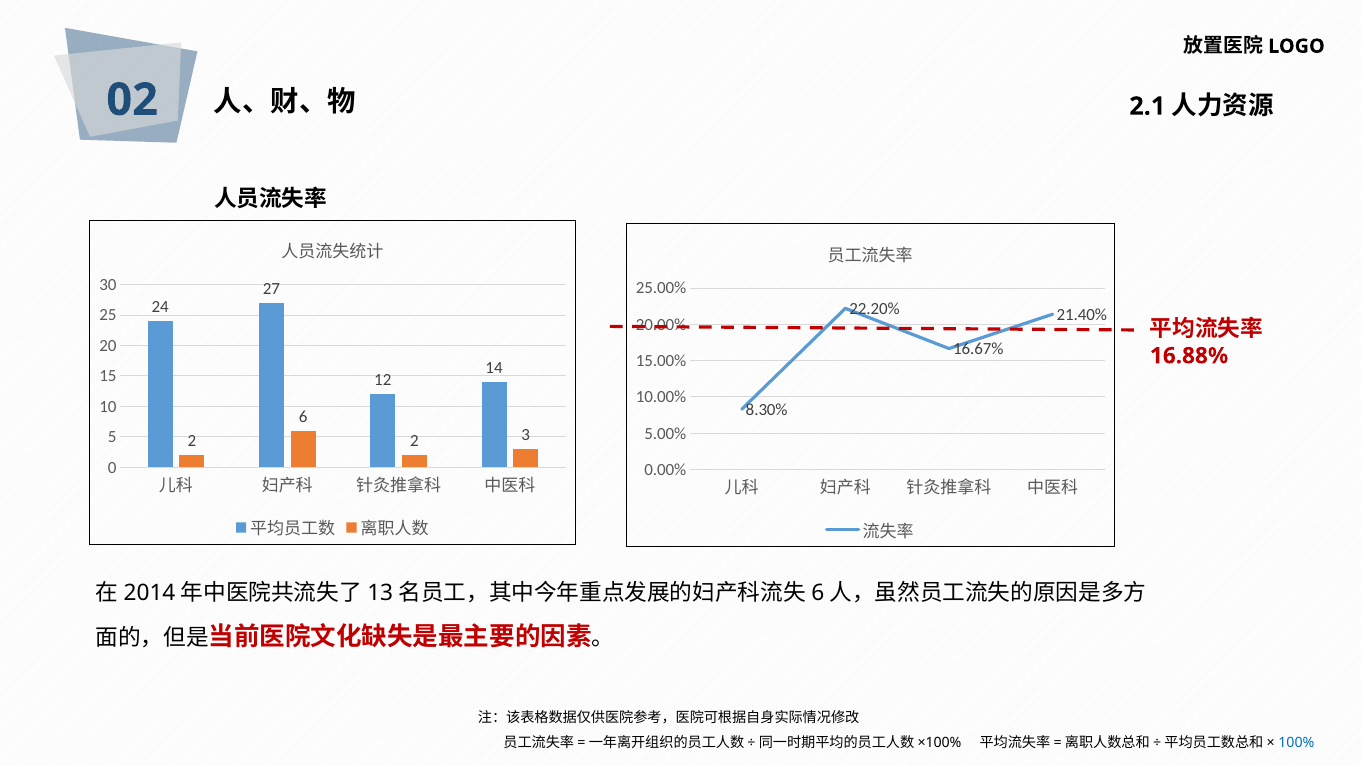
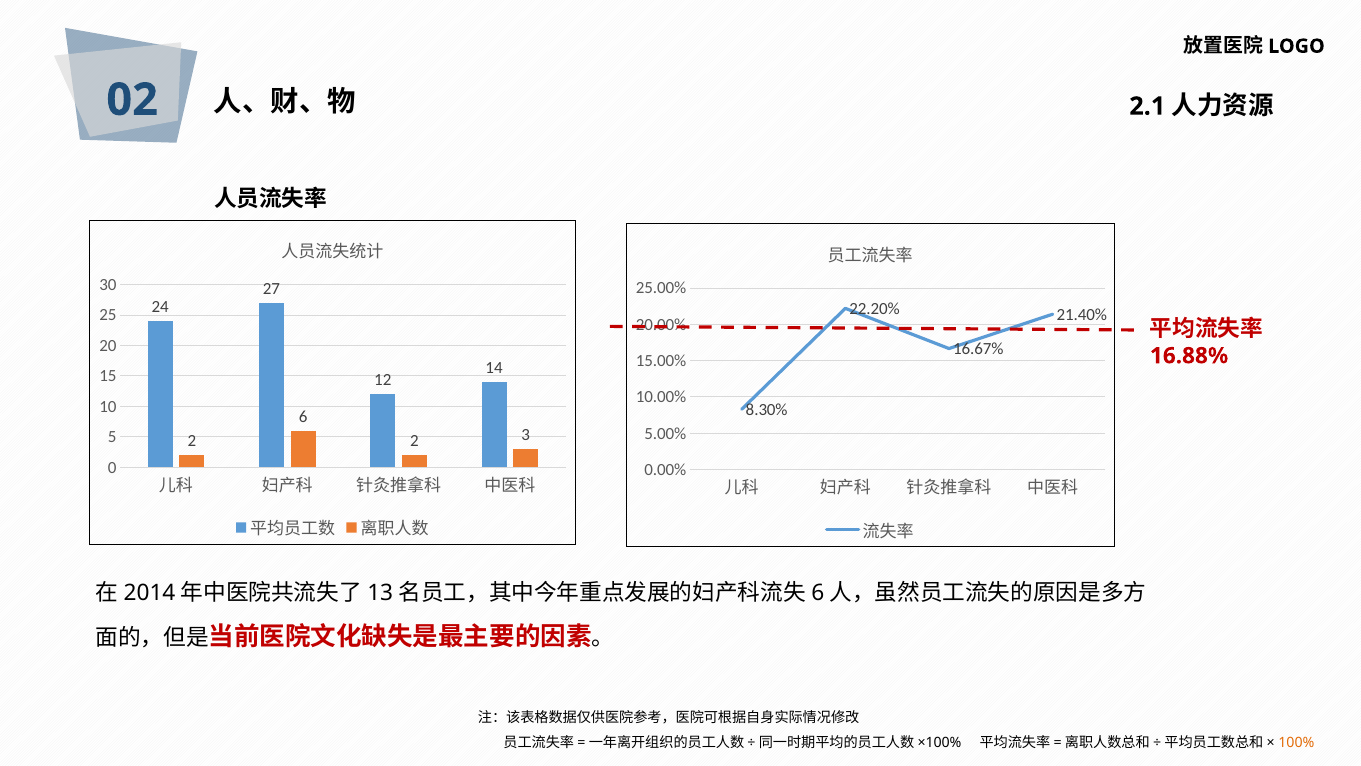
100% colour: blue -> orange
